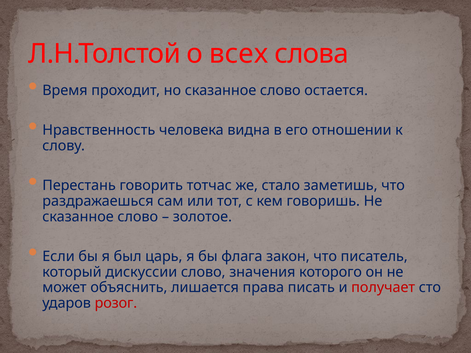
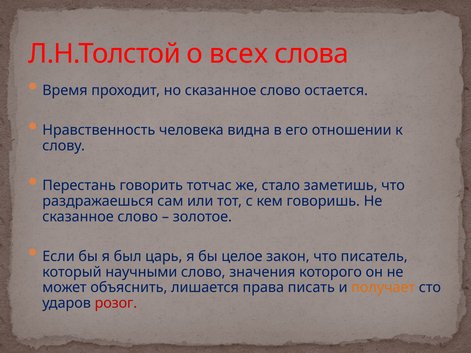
флага: флага -> целое
дискуссии: дискуссии -> научными
получает colour: red -> orange
